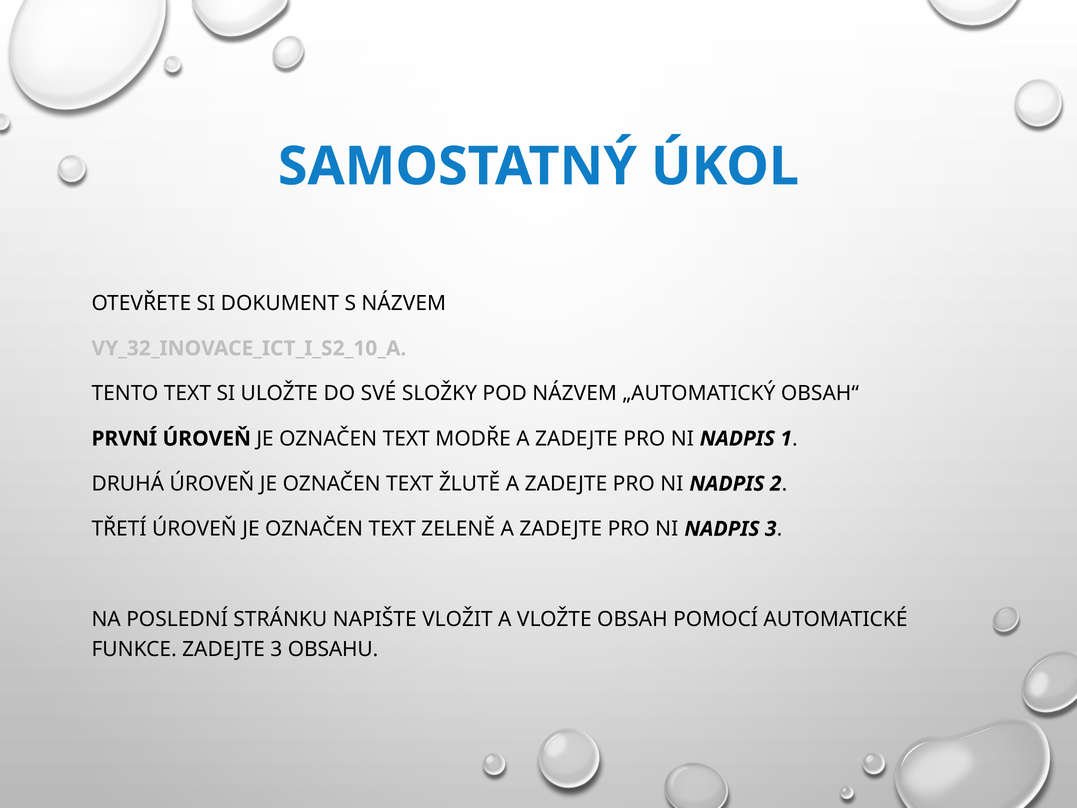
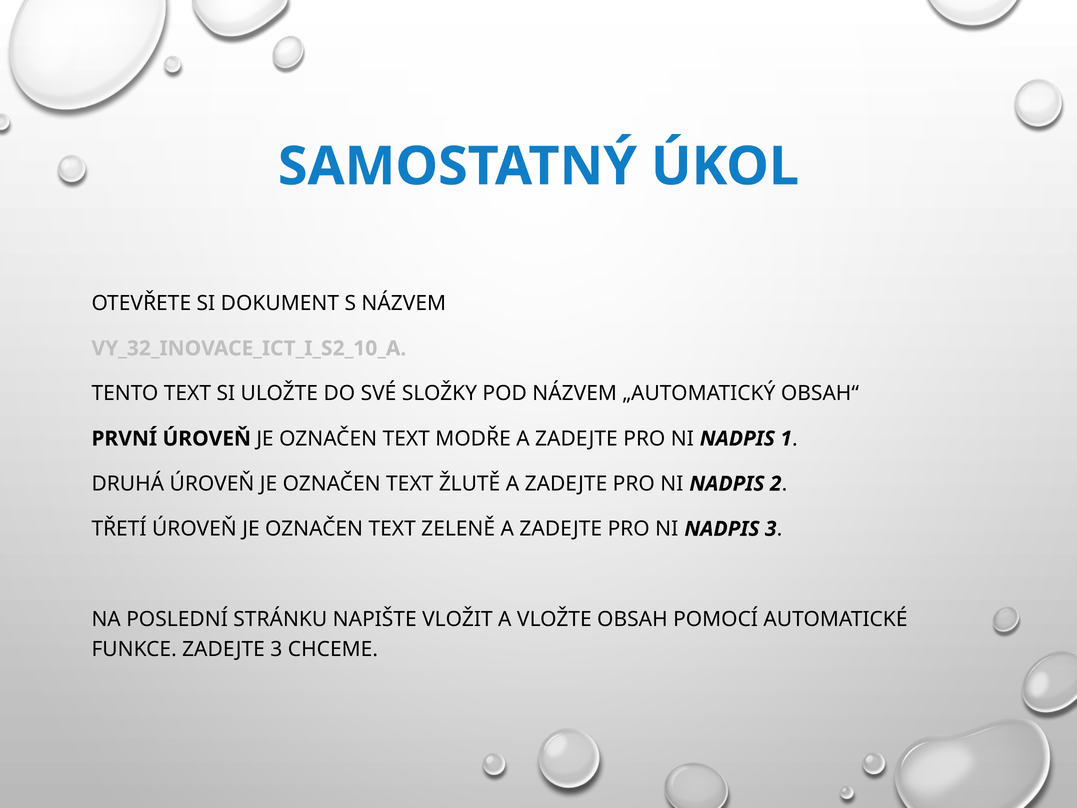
OBSAHU: OBSAHU -> CHCEME
